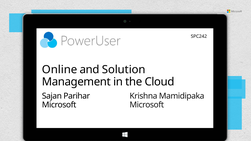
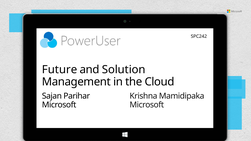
Online: Online -> Future
